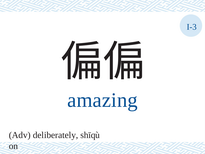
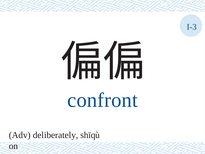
amazing: amazing -> confront
